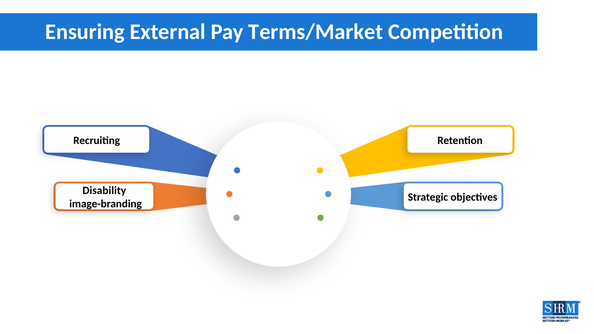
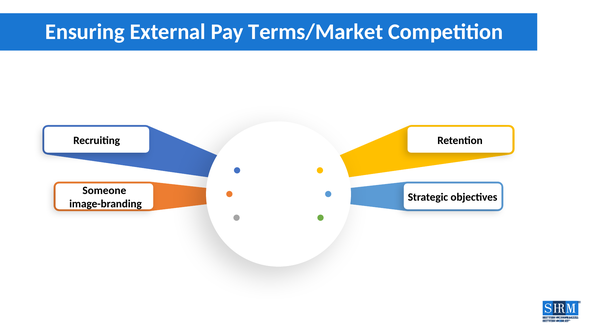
Disability: Disability -> Someone
